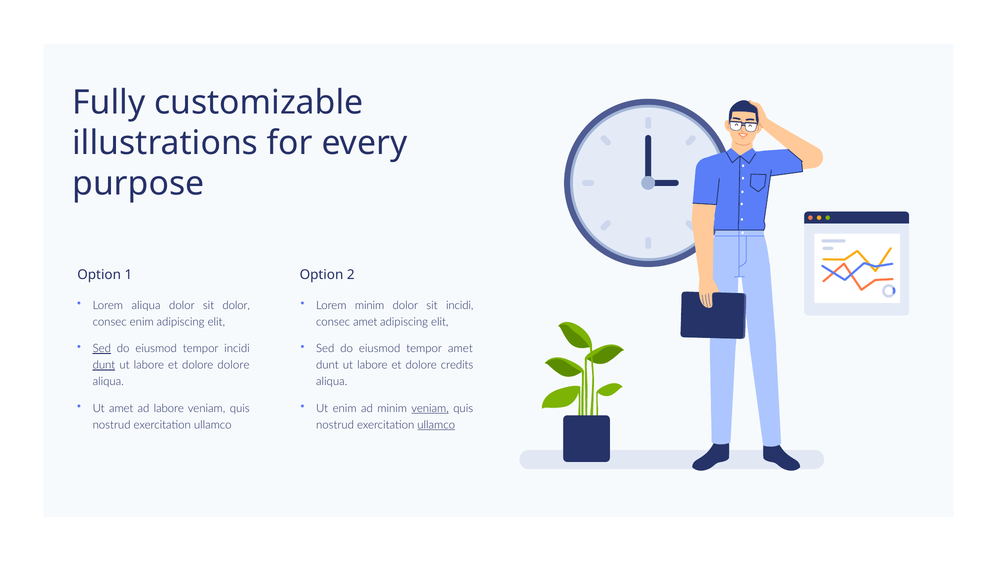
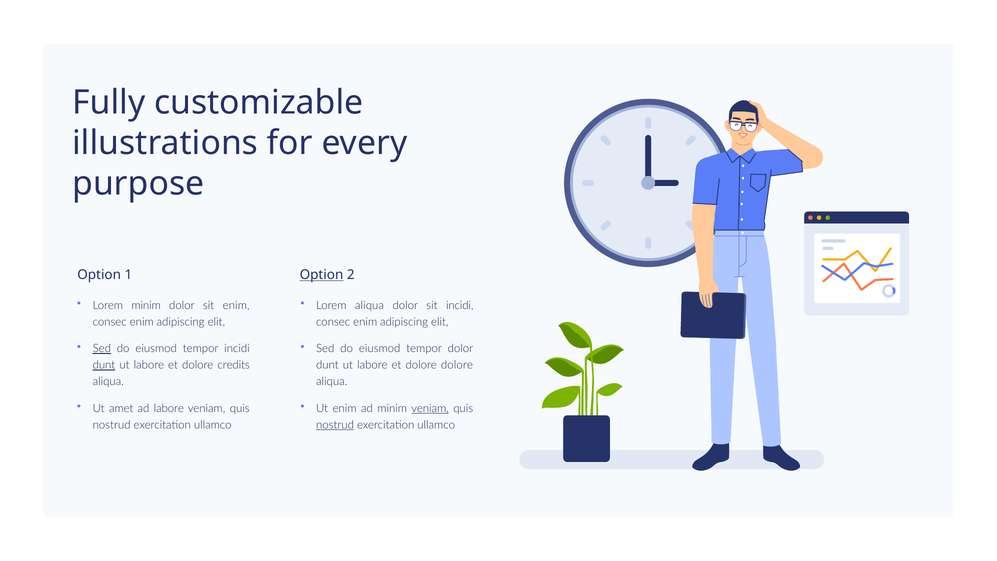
Option at (322, 275) underline: none -> present
Lorem aliqua: aliqua -> minim
sit dolor: dolor -> enim
Lorem minim: minim -> aliqua
amet at (365, 322): amet -> enim
tempor amet: amet -> dolor
dolore dolore: dolore -> credits
dolore credits: credits -> dolore
nostrud at (335, 425) underline: none -> present
ullamco at (436, 425) underline: present -> none
